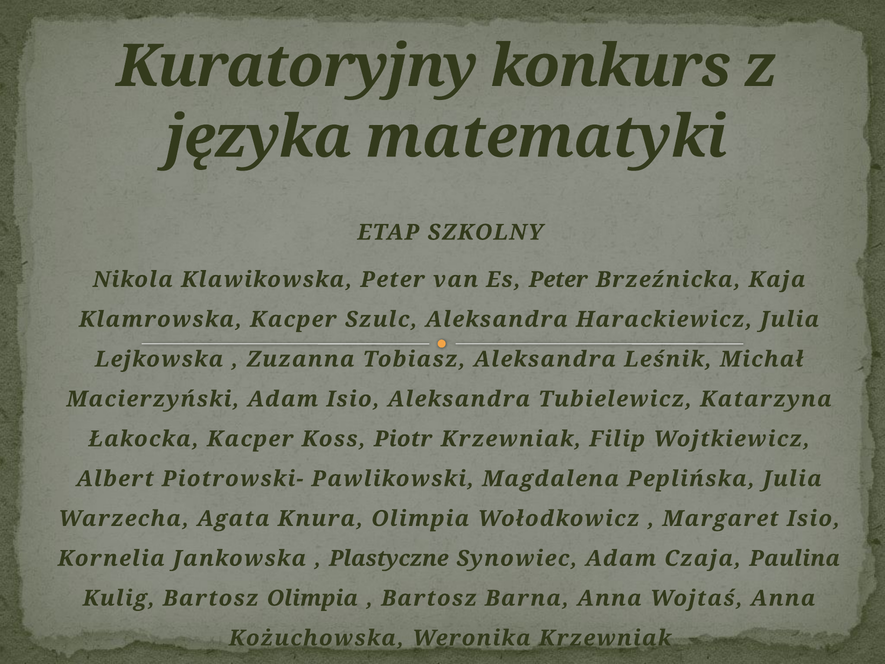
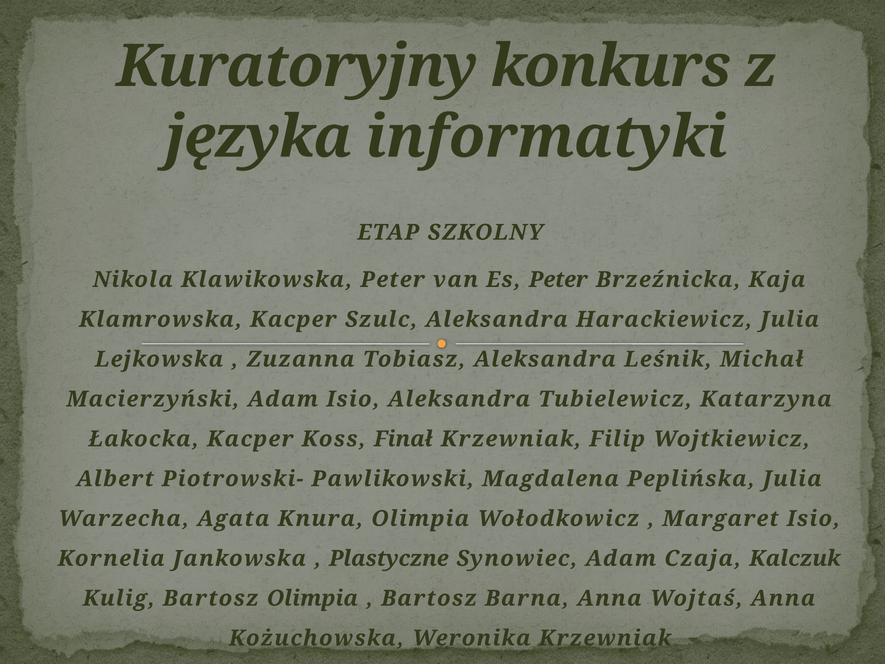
matematyki: matematyki -> informatyki
Piotr: Piotr -> Finał
Paulina: Paulina -> Kalczuk
